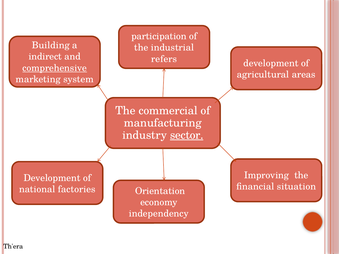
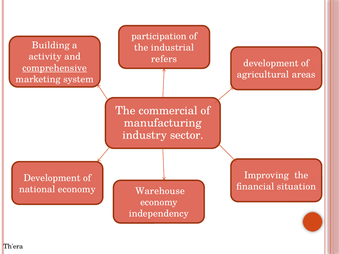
indirect: indirect -> activity
sector underline: present -> none
national factories: factories -> economy
Orientation: Orientation -> Warehouse
